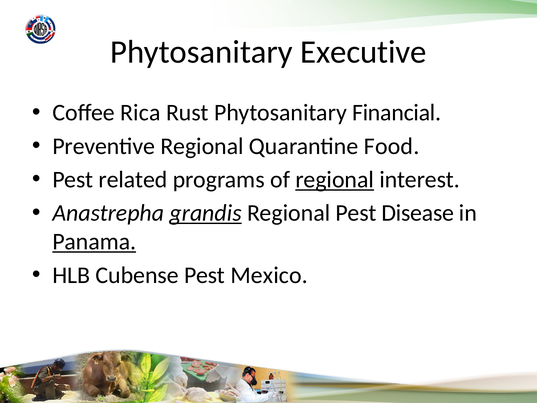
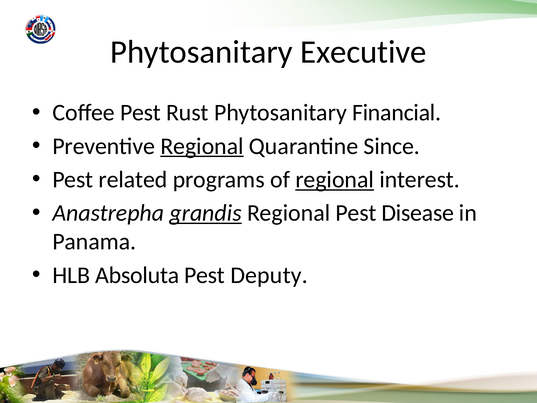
Coffee Rica: Rica -> Pest
Regional at (202, 146) underline: none -> present
Food: Food -> Since
Panama underline: present -> none
Cubense: Cubense -> Absoluta
Mexico: Mexico -> Deputy
